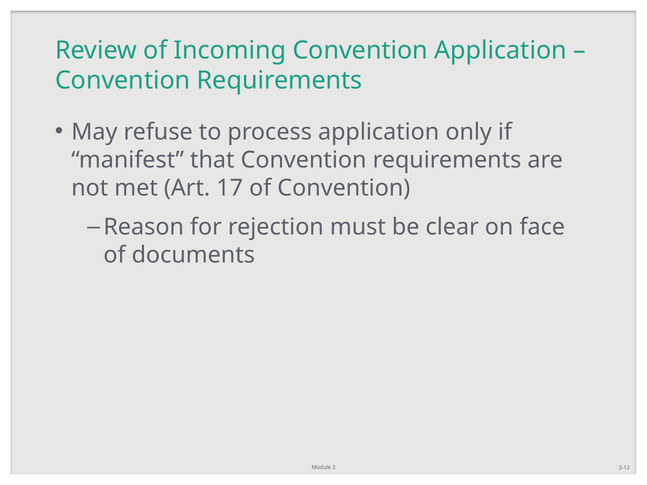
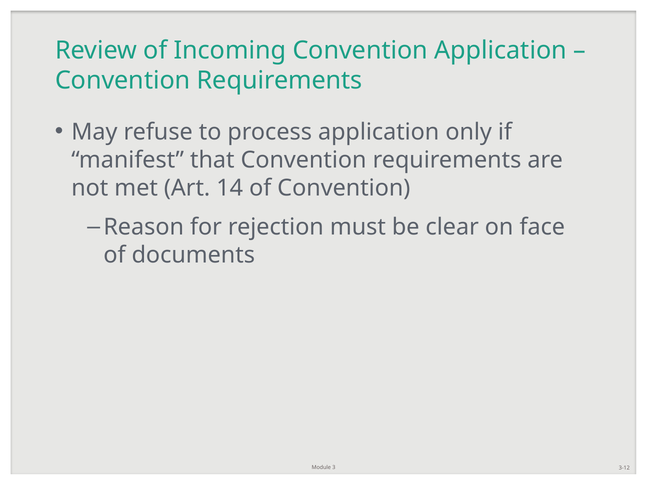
17: 17 -> 14
